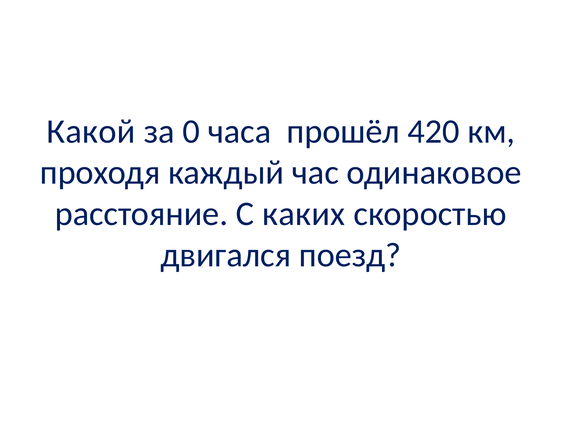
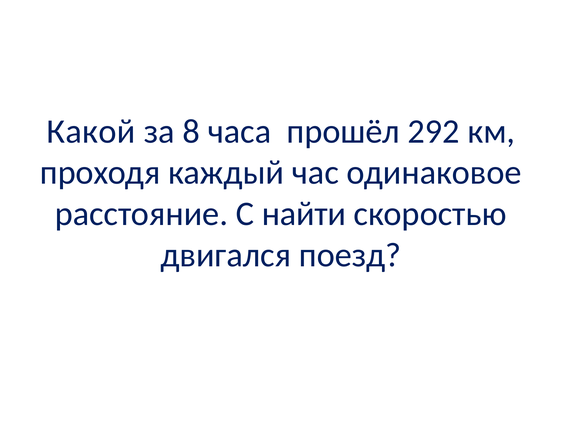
0: 0 -> 8
420: 420 -> 292
каких: каких -> найти
